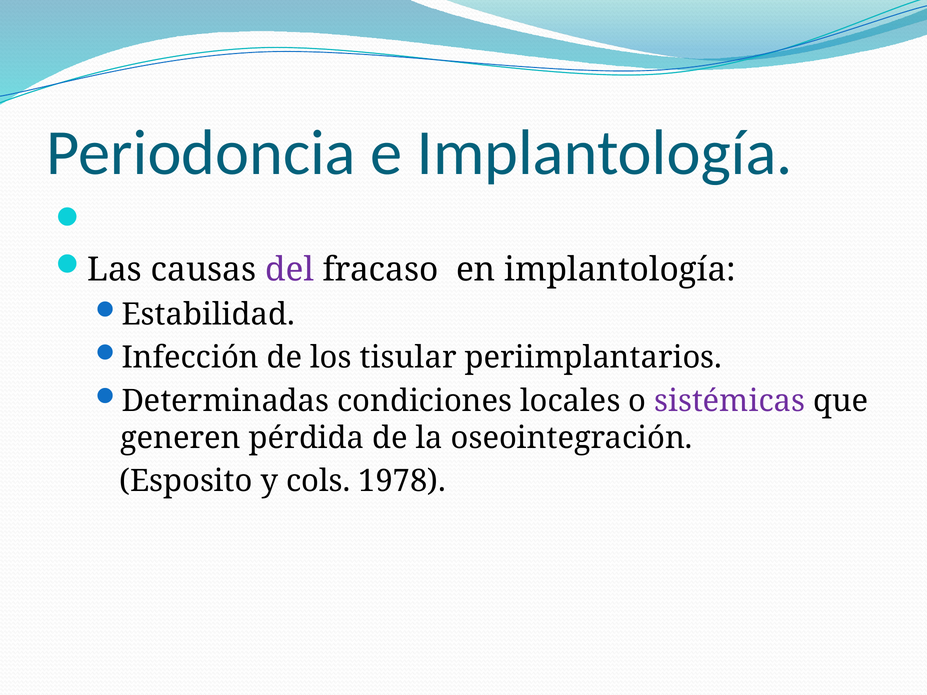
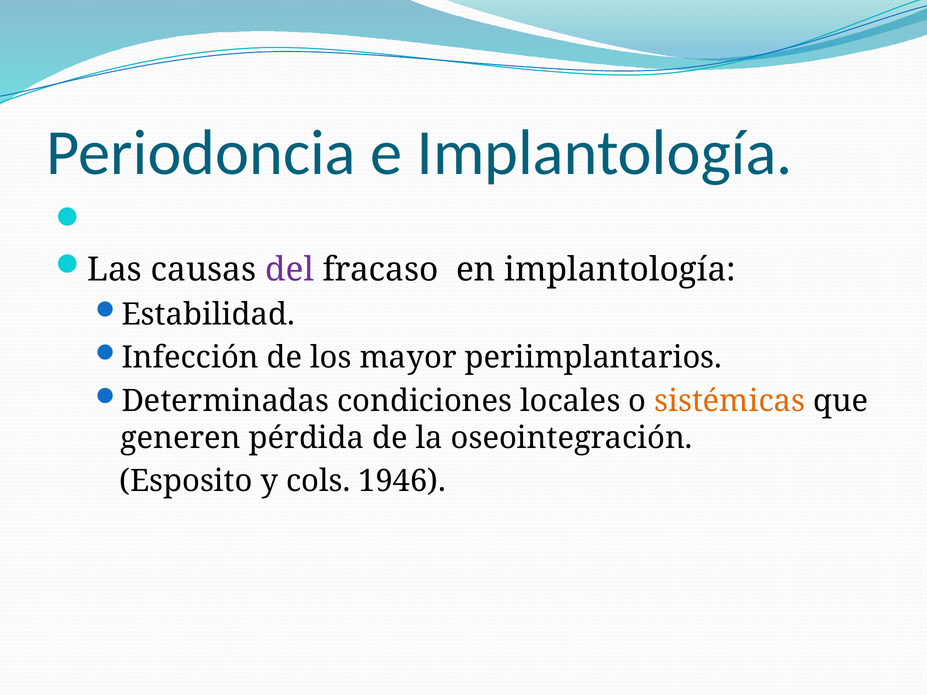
tisular: tisular -> mayor
sistémicas colour: purple -> orange
1978: 1978 -> 1946
